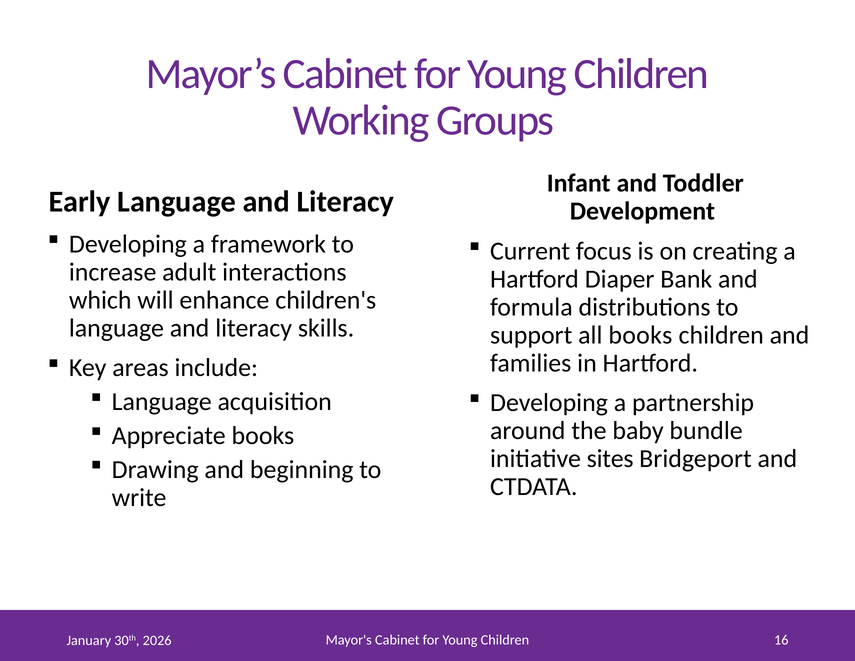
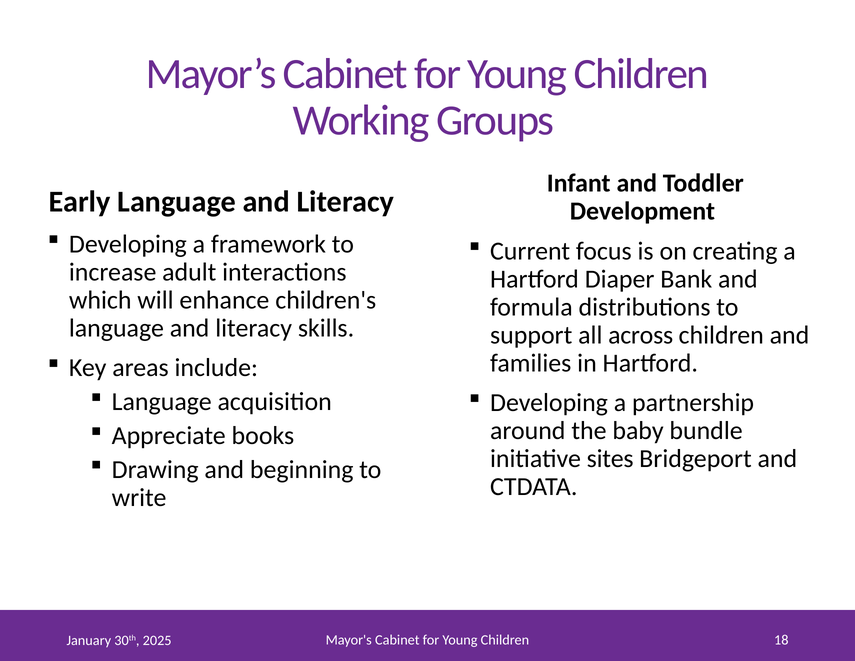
all books: books -> across
16: 16 -> 18
2026: 2026 -> 2025
